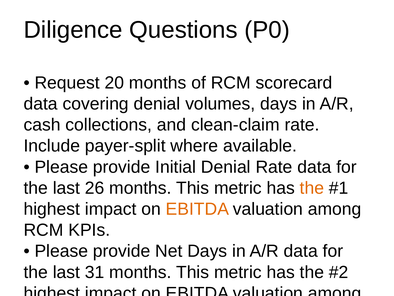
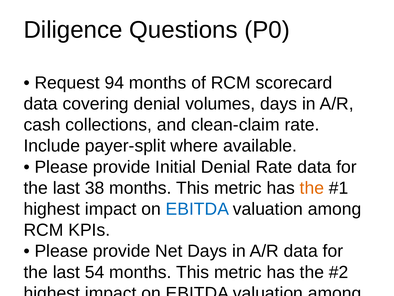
20: 20 -> 94
26: 26 -> 38
EBITDA at (197, 209) colour: orange -> blue
31: 31 -> 54
